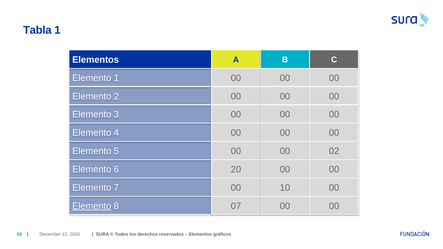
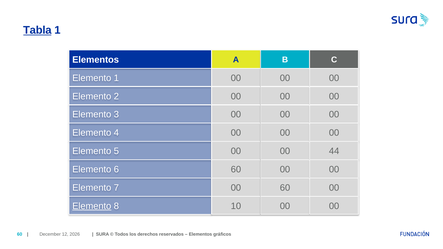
Tabla underline: none -> present
02: 02 -> 44
6 20: 20 -> 60
00 10: 10 -> 60
07: 07 -> 10
